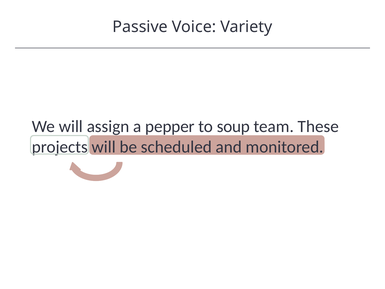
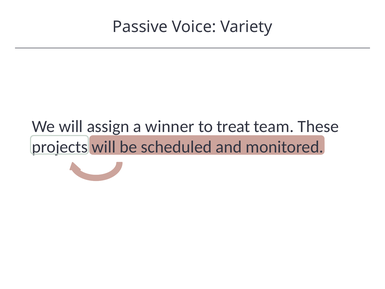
pepper: pepper -> winner
soup: soup -> treat
